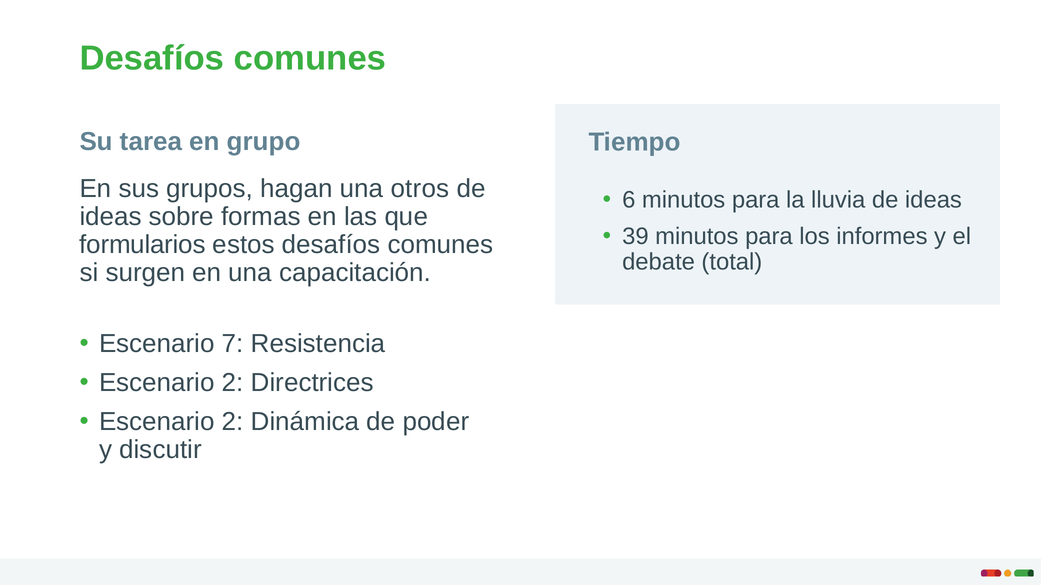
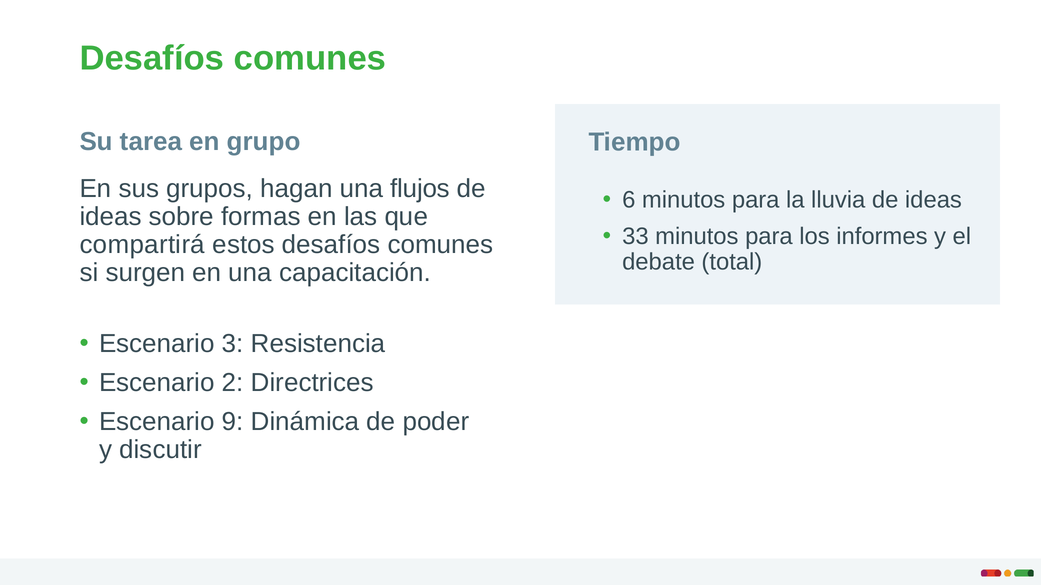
otros: otros -> flujos
39: 39 -> 33
formularios: formularios -> compartirá
7: 7 -> 3
2 at (233, 422): 2 -> 9
